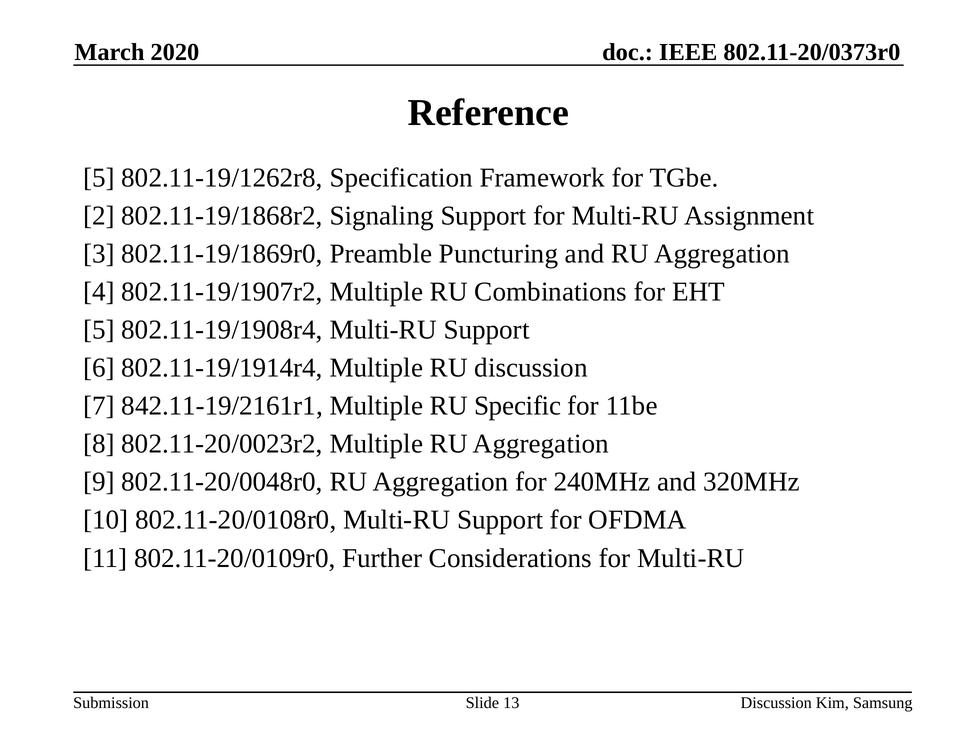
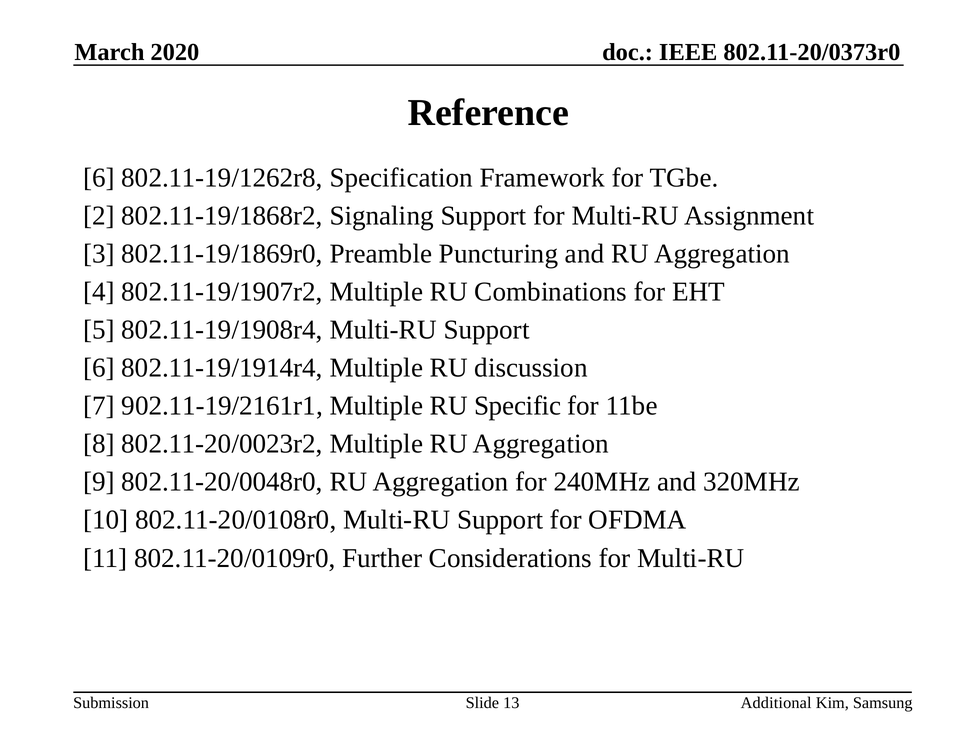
5 at (99, 178): 5 -> 6
842.11-19/2161r1: 842.11-19/2161r1 -> 902.11-19/2161r1
13 Discussion: Discussion -> Additional
